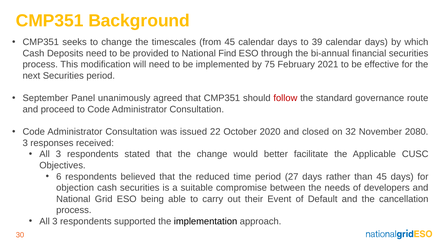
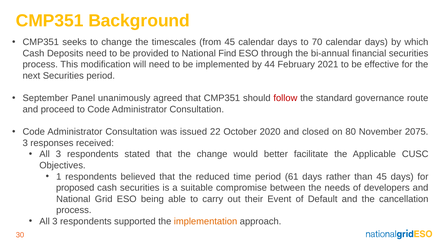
39: 39 -> 70
75: 75 -> 44
32: 32 -> 80
2080: 2080 -> 2075
6: 6 -> 1
27: 27 -> 61
objection: objection -> proposed
implementation colour: black -> orange
